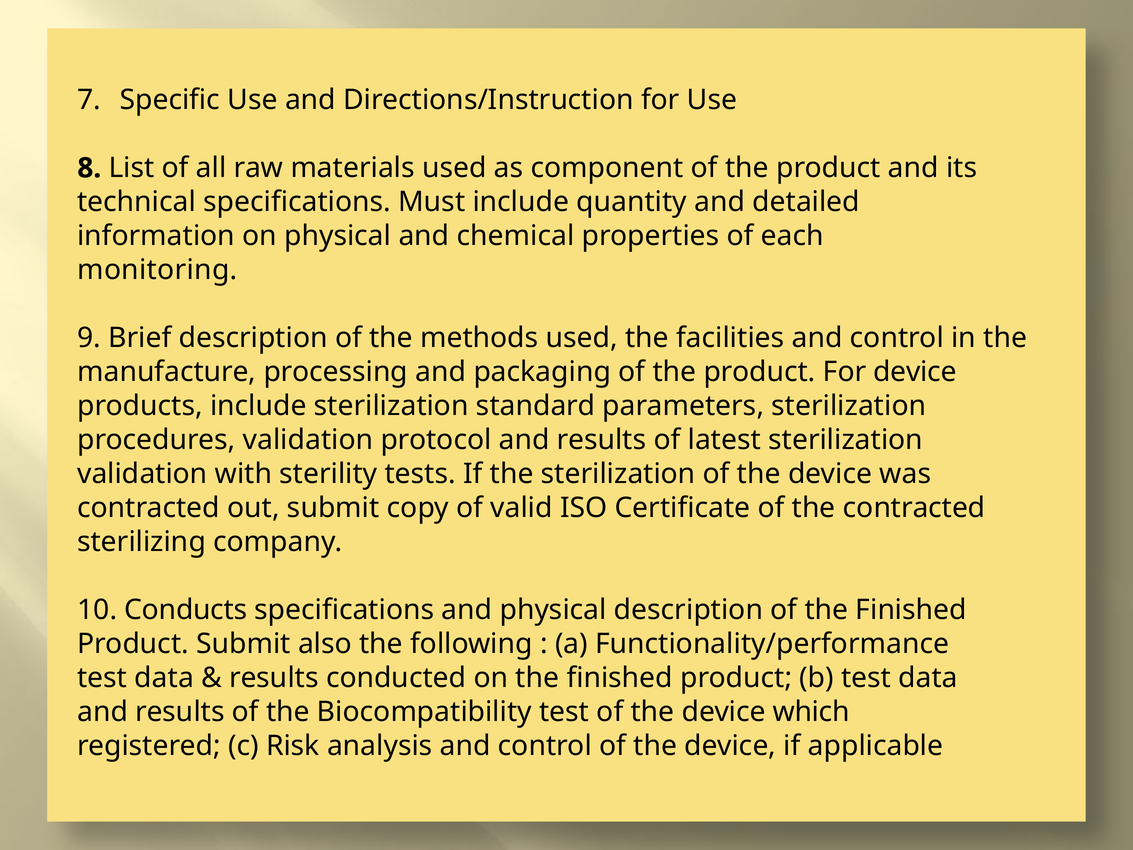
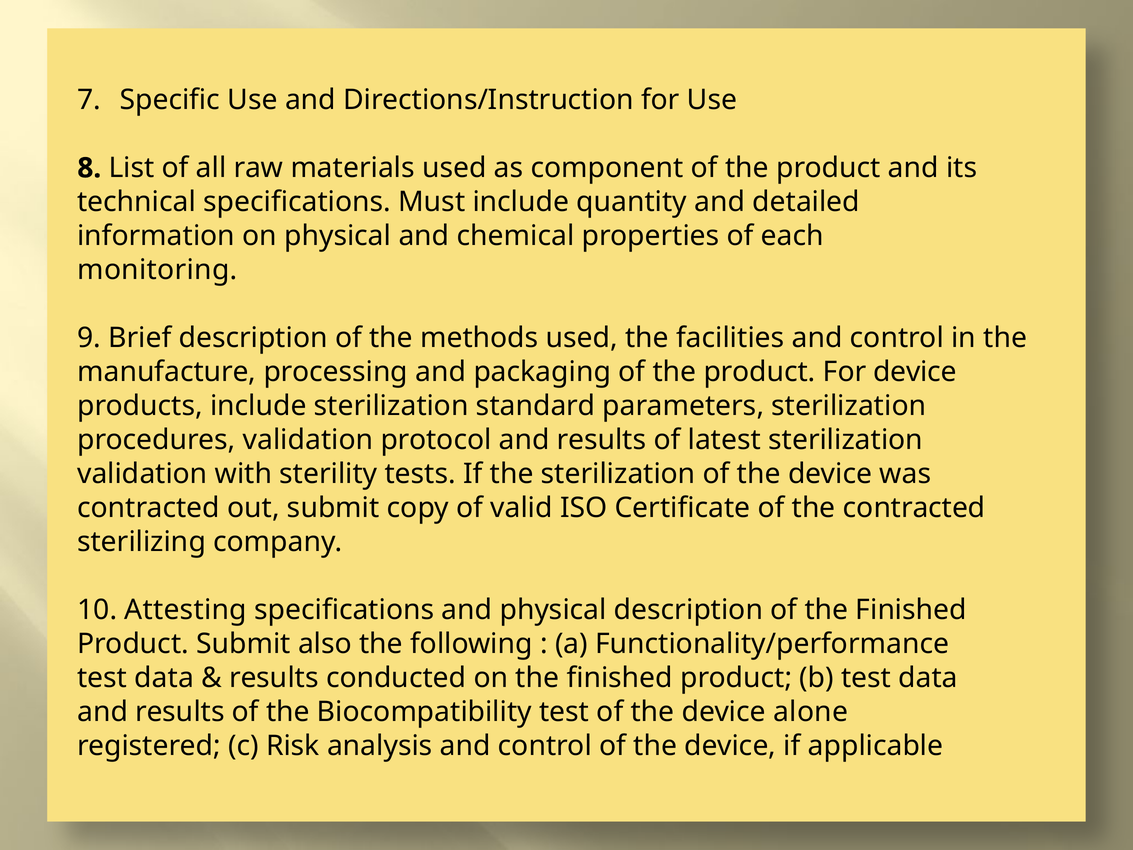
Conducts: Conducts -> Attesting
which: which -> alone
